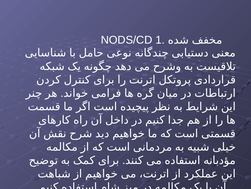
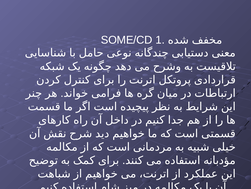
NODS/CD: NODS/CD -> SOME/CD
